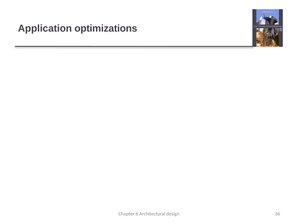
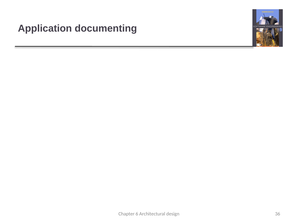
optimizations: optimizations -> documenting
